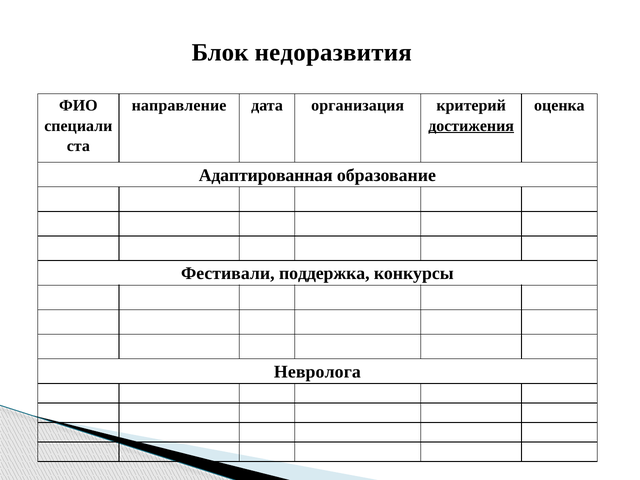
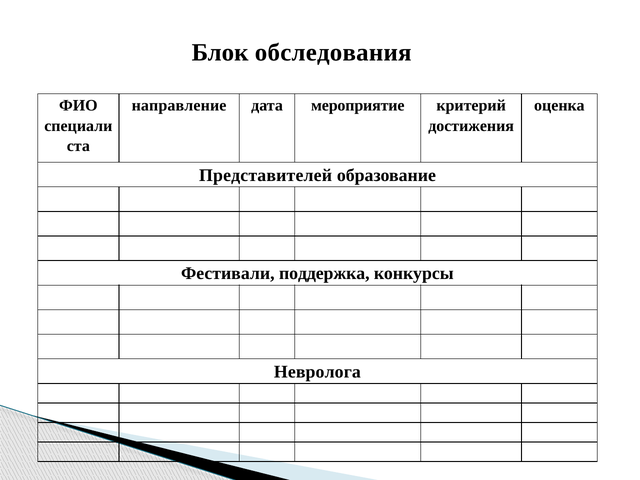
недоразвития: недоразвития -> обследования
организация: организация -> мероприятие
достижения underline: present -> none
Адаптированная: Адаптированная -> Представителей
